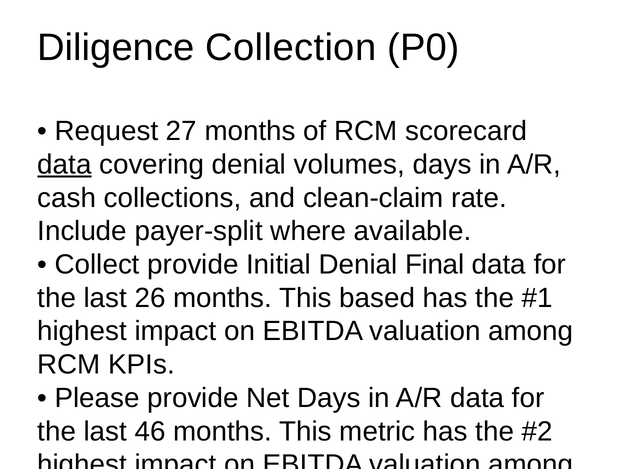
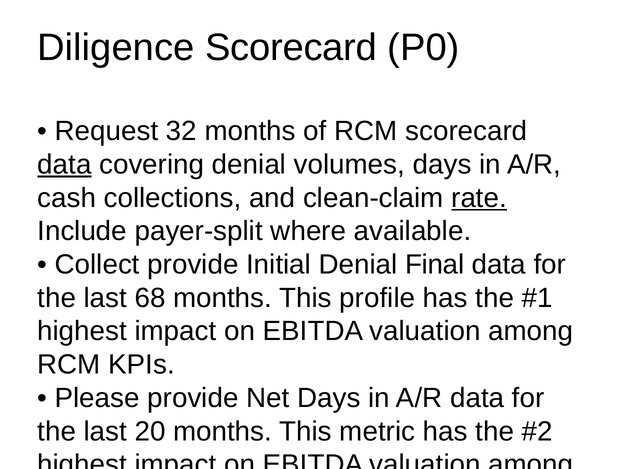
Diligence Collection: Collection -> Scorecard
27: 27 -> 32
rate at (479, 198) underline: none -> present
26: 26 -> 68
based: based -> profile
46: 46 -> 20
